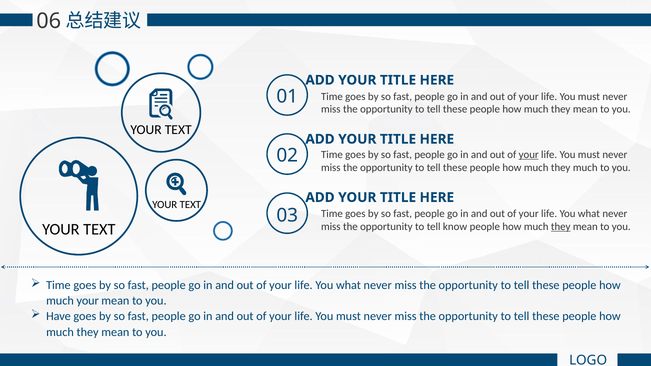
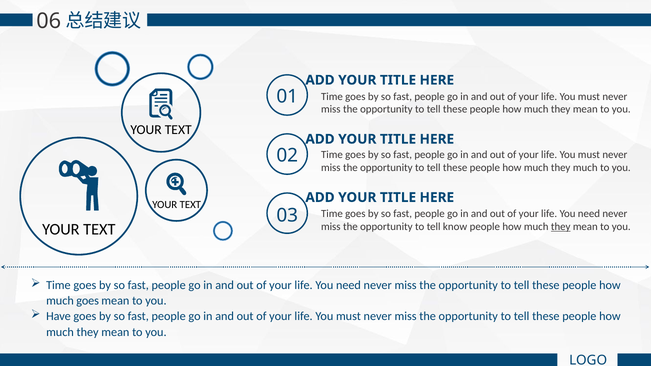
your at (529, 155) underline: present -> none
what at (589, 214): what -> need
what at (348, 285): what -> need
much your: your -> goes
